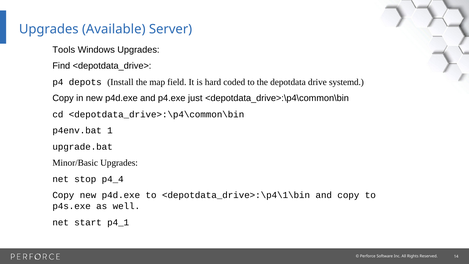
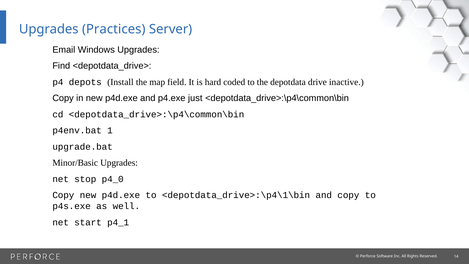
Available: Available -> Practices
Tools: Tools -> Email
systemd: systemd -> inactive
p4_4: p4_4 -> p4_0
